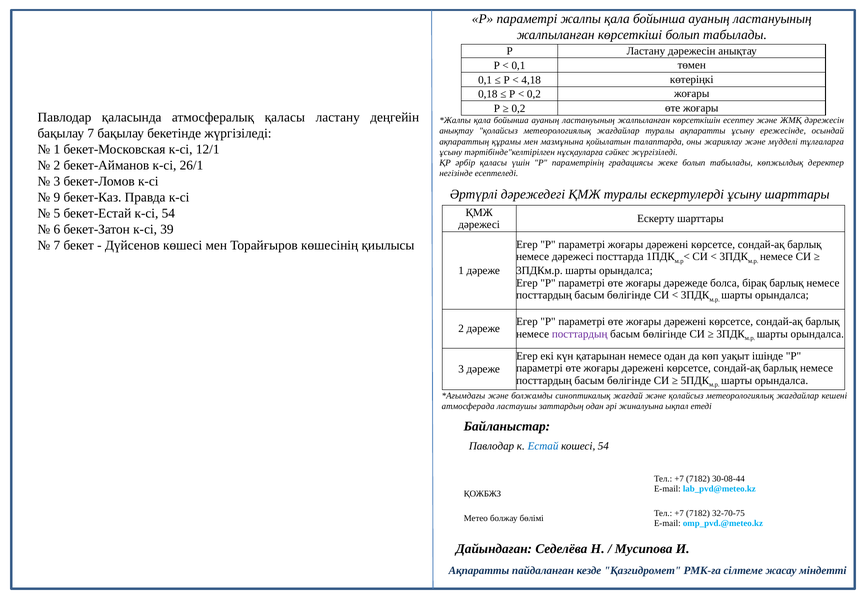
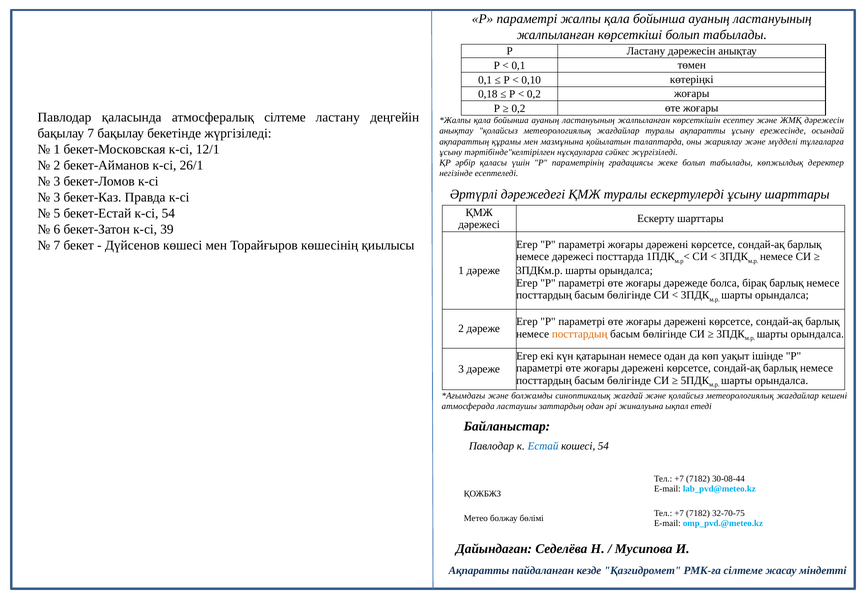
4,18: 4,18 -> 0,10
атмосфералық қаласы: қаласы -> сілтеме
9 at (57, 197): 9 -> 3
посттардың at (580, 334) colour: purple -> orange
